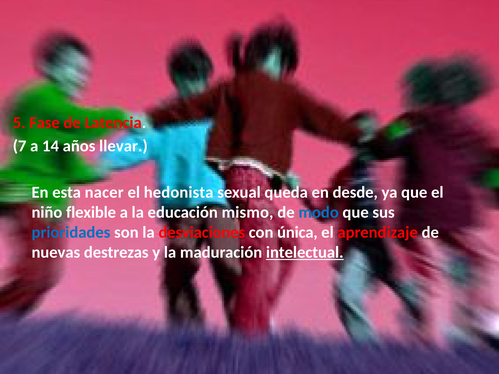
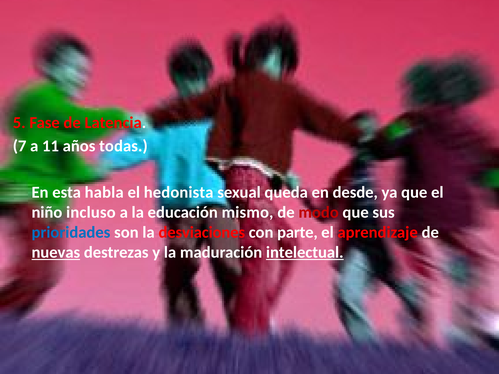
14: 14 -> 11
llevar: llevar -> todas
nacer: nacer -> habla
flexible: flexible -> incluso
modo colour: blue -> red
única: única -> parte
nuevas underline: none -> present
